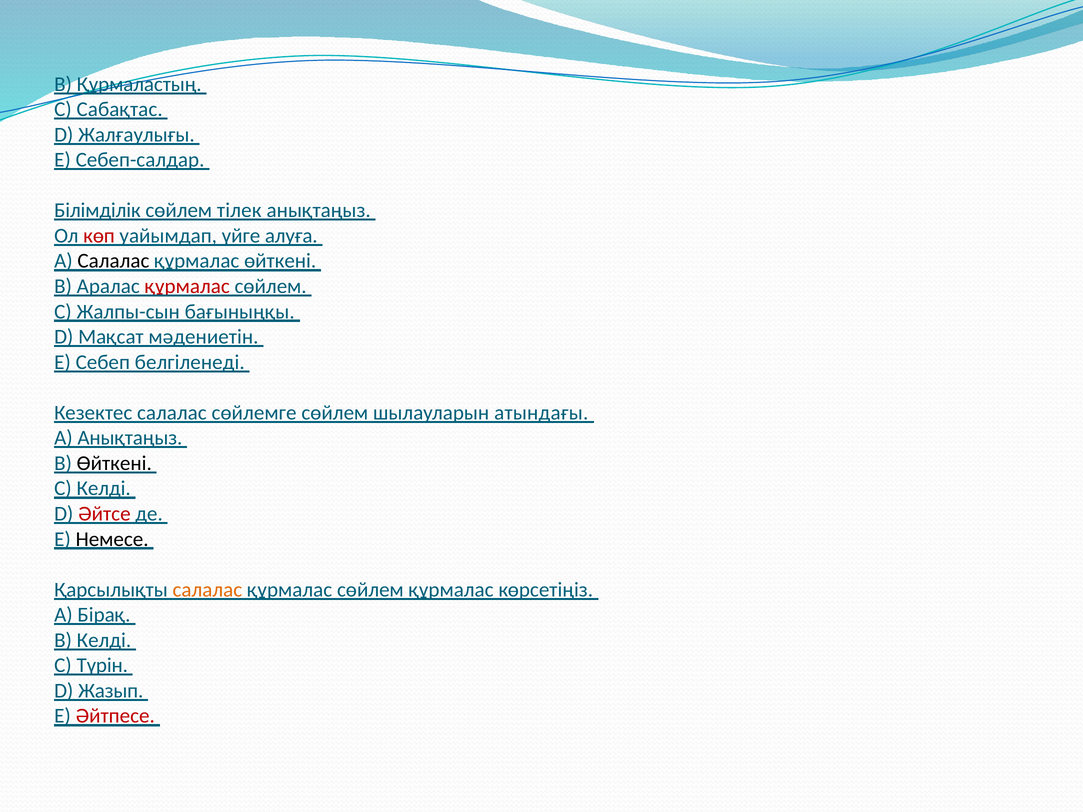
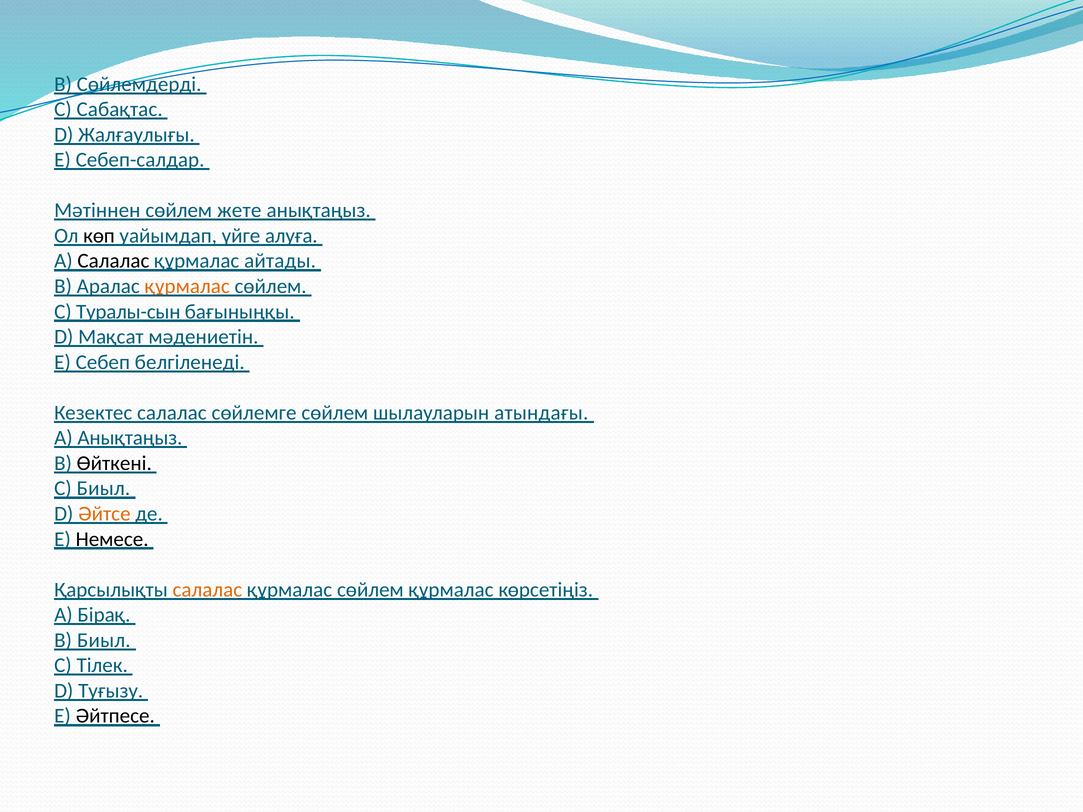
Құрмаластың: Құрмаластың -> Сөйлемдерді
Білімділік: Білімділік -> Мәтіннен
тілек: тілек -> жете
көп colour: red -> black
құрмалас өйткені: өйткені -> айтады
құрмалас at (187, 286) colour: red -> orange
Жалпы-сын: Жалпы-сын -> Туралы-сын
С Келді: Келді -> Биыл
Әйтсе colour: red -> orange
В Келді: Келді -> Биыл
Түрін: Түрін -> Тілек
Жазып: Жазып -> Туғызу
Әйтпесе colour: red -> black
